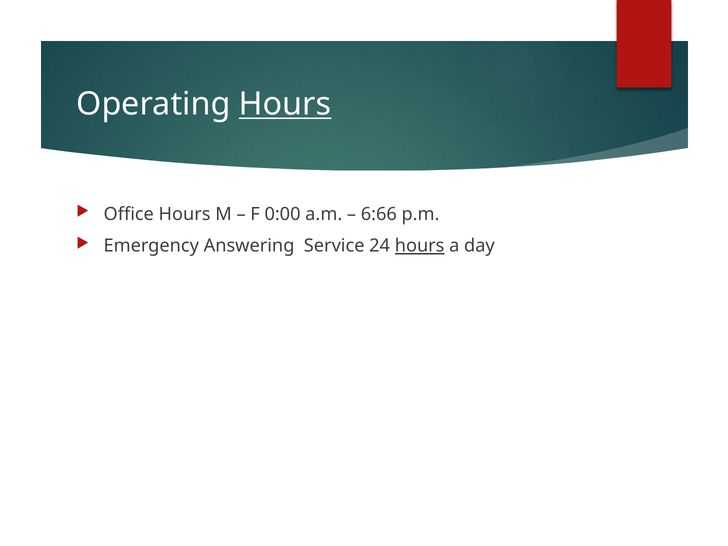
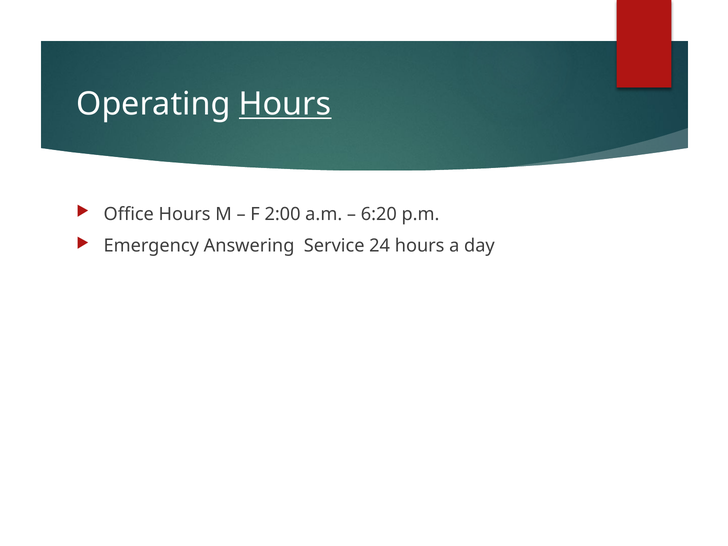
0:00: 0:00 -> 2:00
6:66: 6:66 -> 6:20
hours at (420, 246) underline: present -> none
